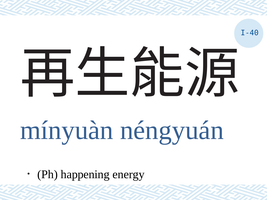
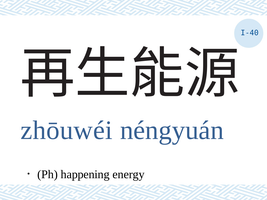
mínyuàn: mínyuàn -> zhōuwéi
